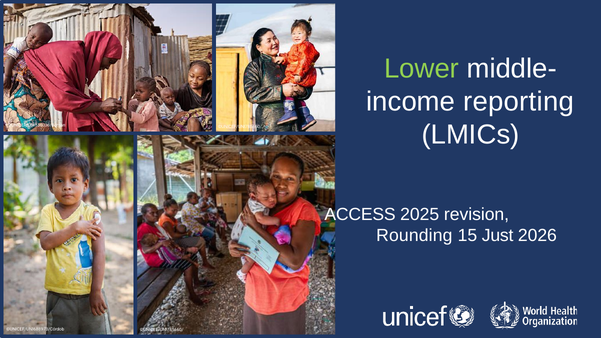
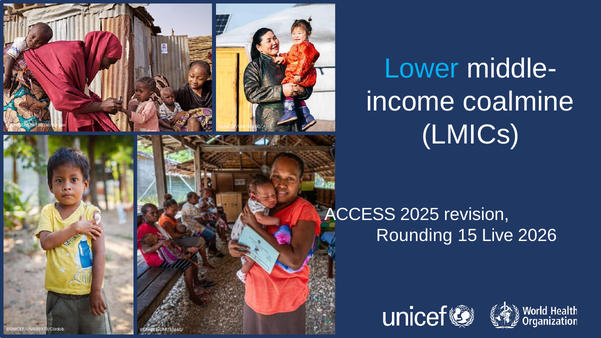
Lower colour: light green -> light blue
reporting: reporting -> coalmine
Just: Just -> Live
